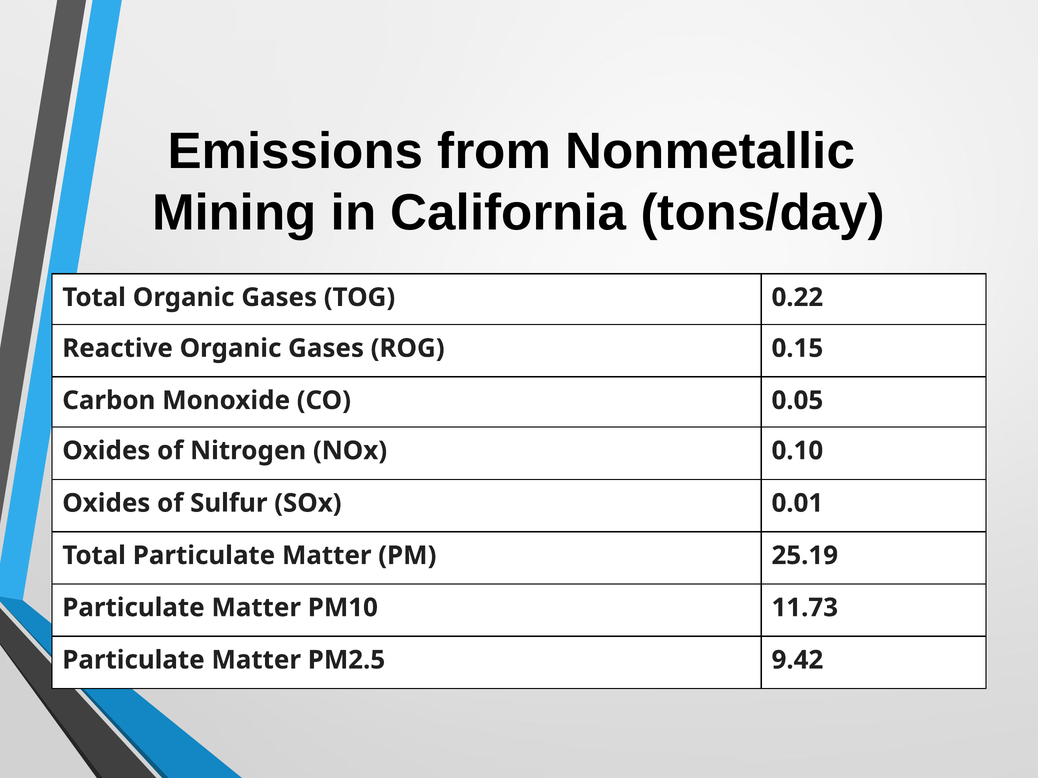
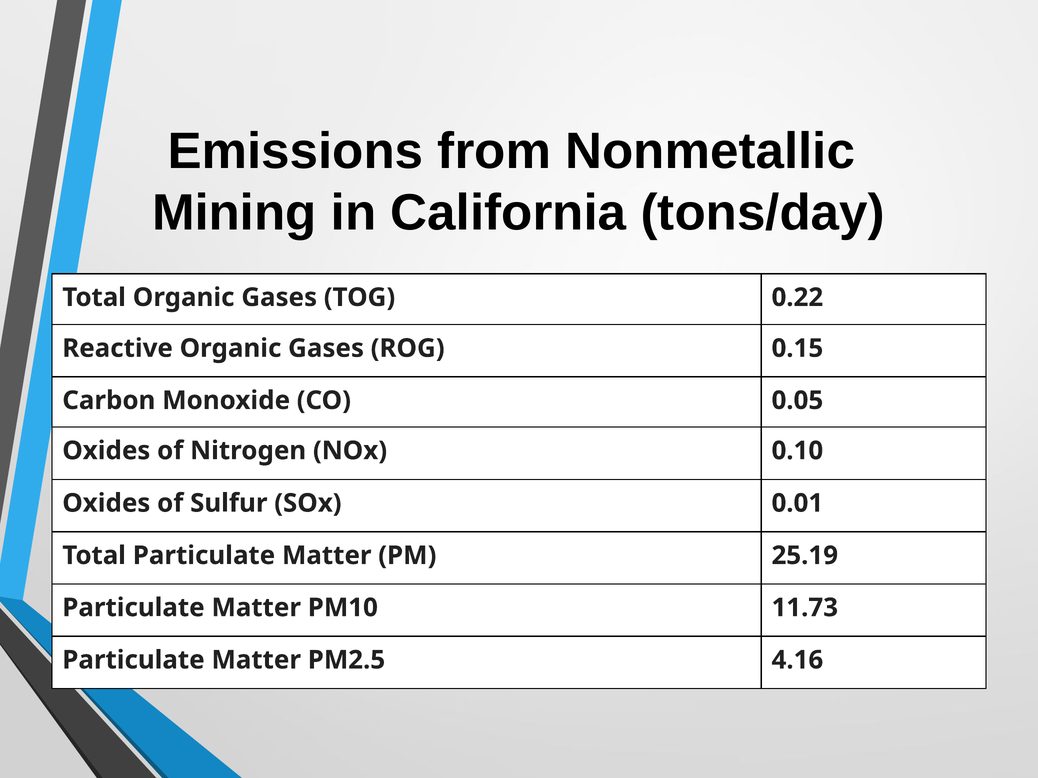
9.42: 9.42 -> 4.16
